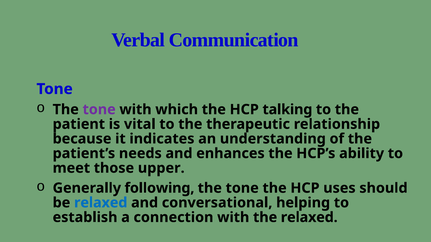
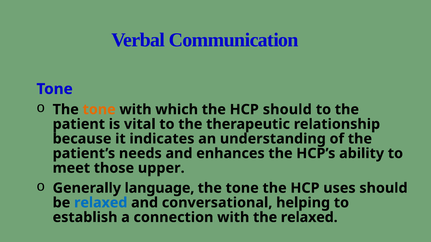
tone at (99, 110) colour: purple -> orange
HCP talking: talking -> should
following: following -> language
